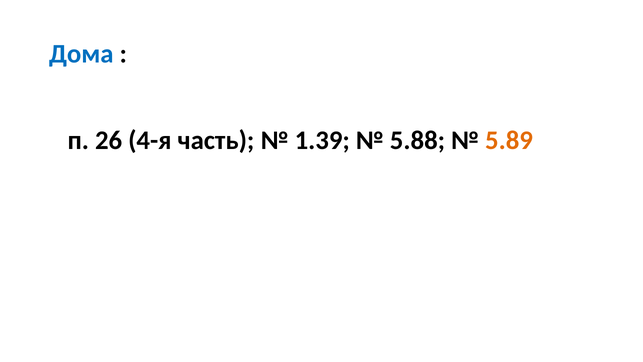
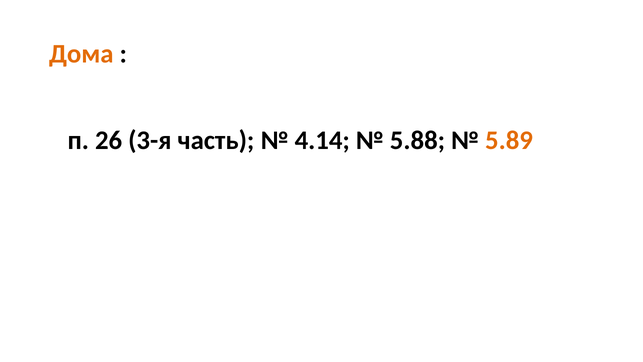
Дома colour: blue -> orange
4-я: 4-я -> 3-я
1.39: 1.39 -> 4.14
